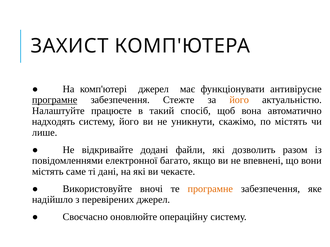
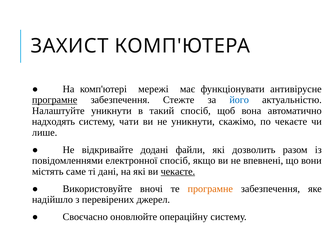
комп'ютері джерел: джерел -> мережі
його at (239, 100) colour: orange -> blue
Налаштуйте працюєте: працюєте -> уникнути
систему його: його -> чати
по містять: містять -> чекаєте
електронної багато: багато -> спосіб
чекаєте at (178, 172) underline: none -> present
